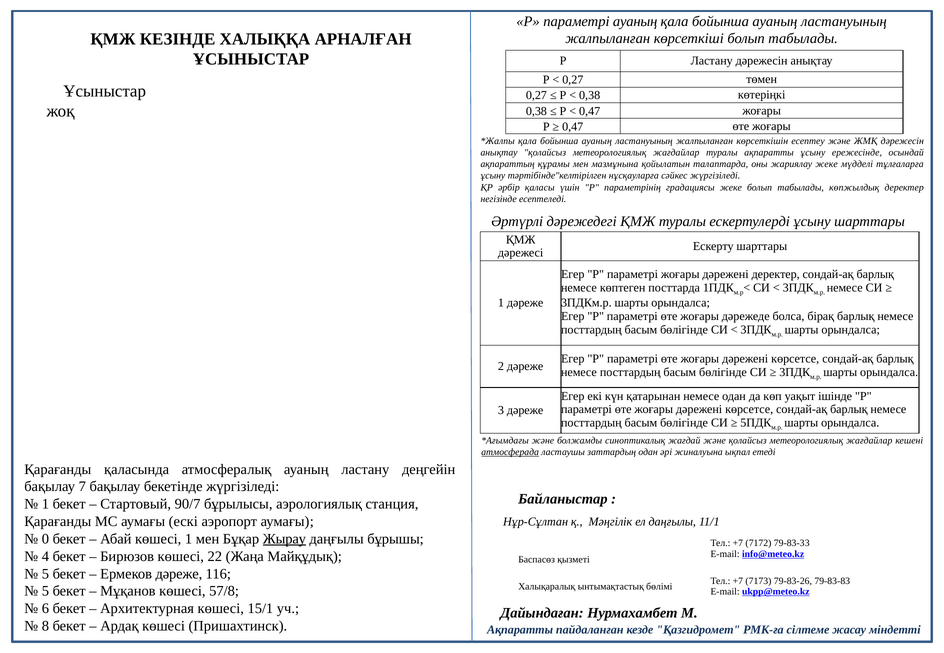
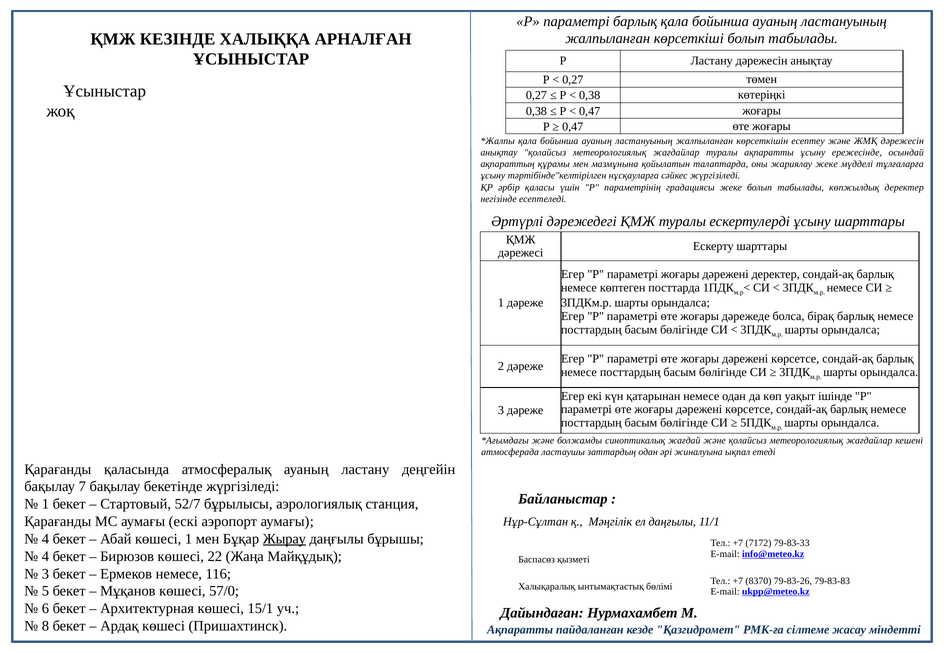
параметрі ауаның: ауаның -> барлық
атмосферада underline: present -> none
90/7: 90/7 -> 52/7
0 at (45, 539): 0 -> 4
5 at (45, 574): 5 -> 3
Ермеков дәреже: дәреже -> немесе
7173: 7173 -> 8370
57/8: 57/8 -> 57/0
